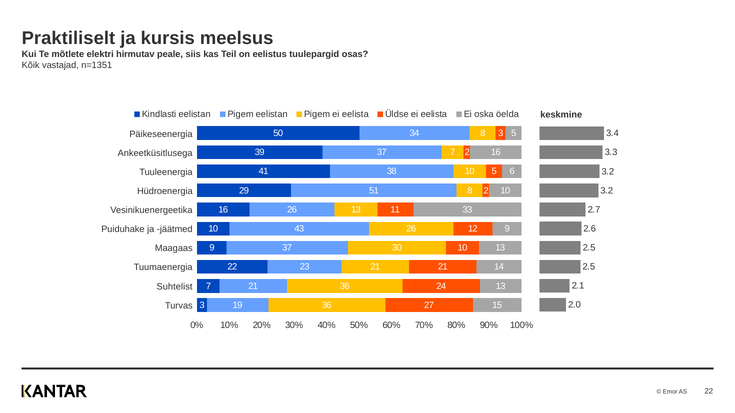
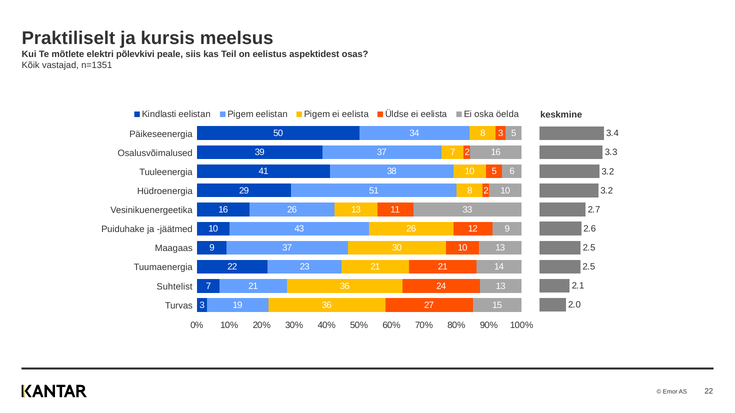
hirmutav: hirmutav -> põlevkivi
tuulepargid: tuulepargid -> aspektidest
Ankeetküsitlusega: Ankeetküsitlusega -> Osalusvõimalused
